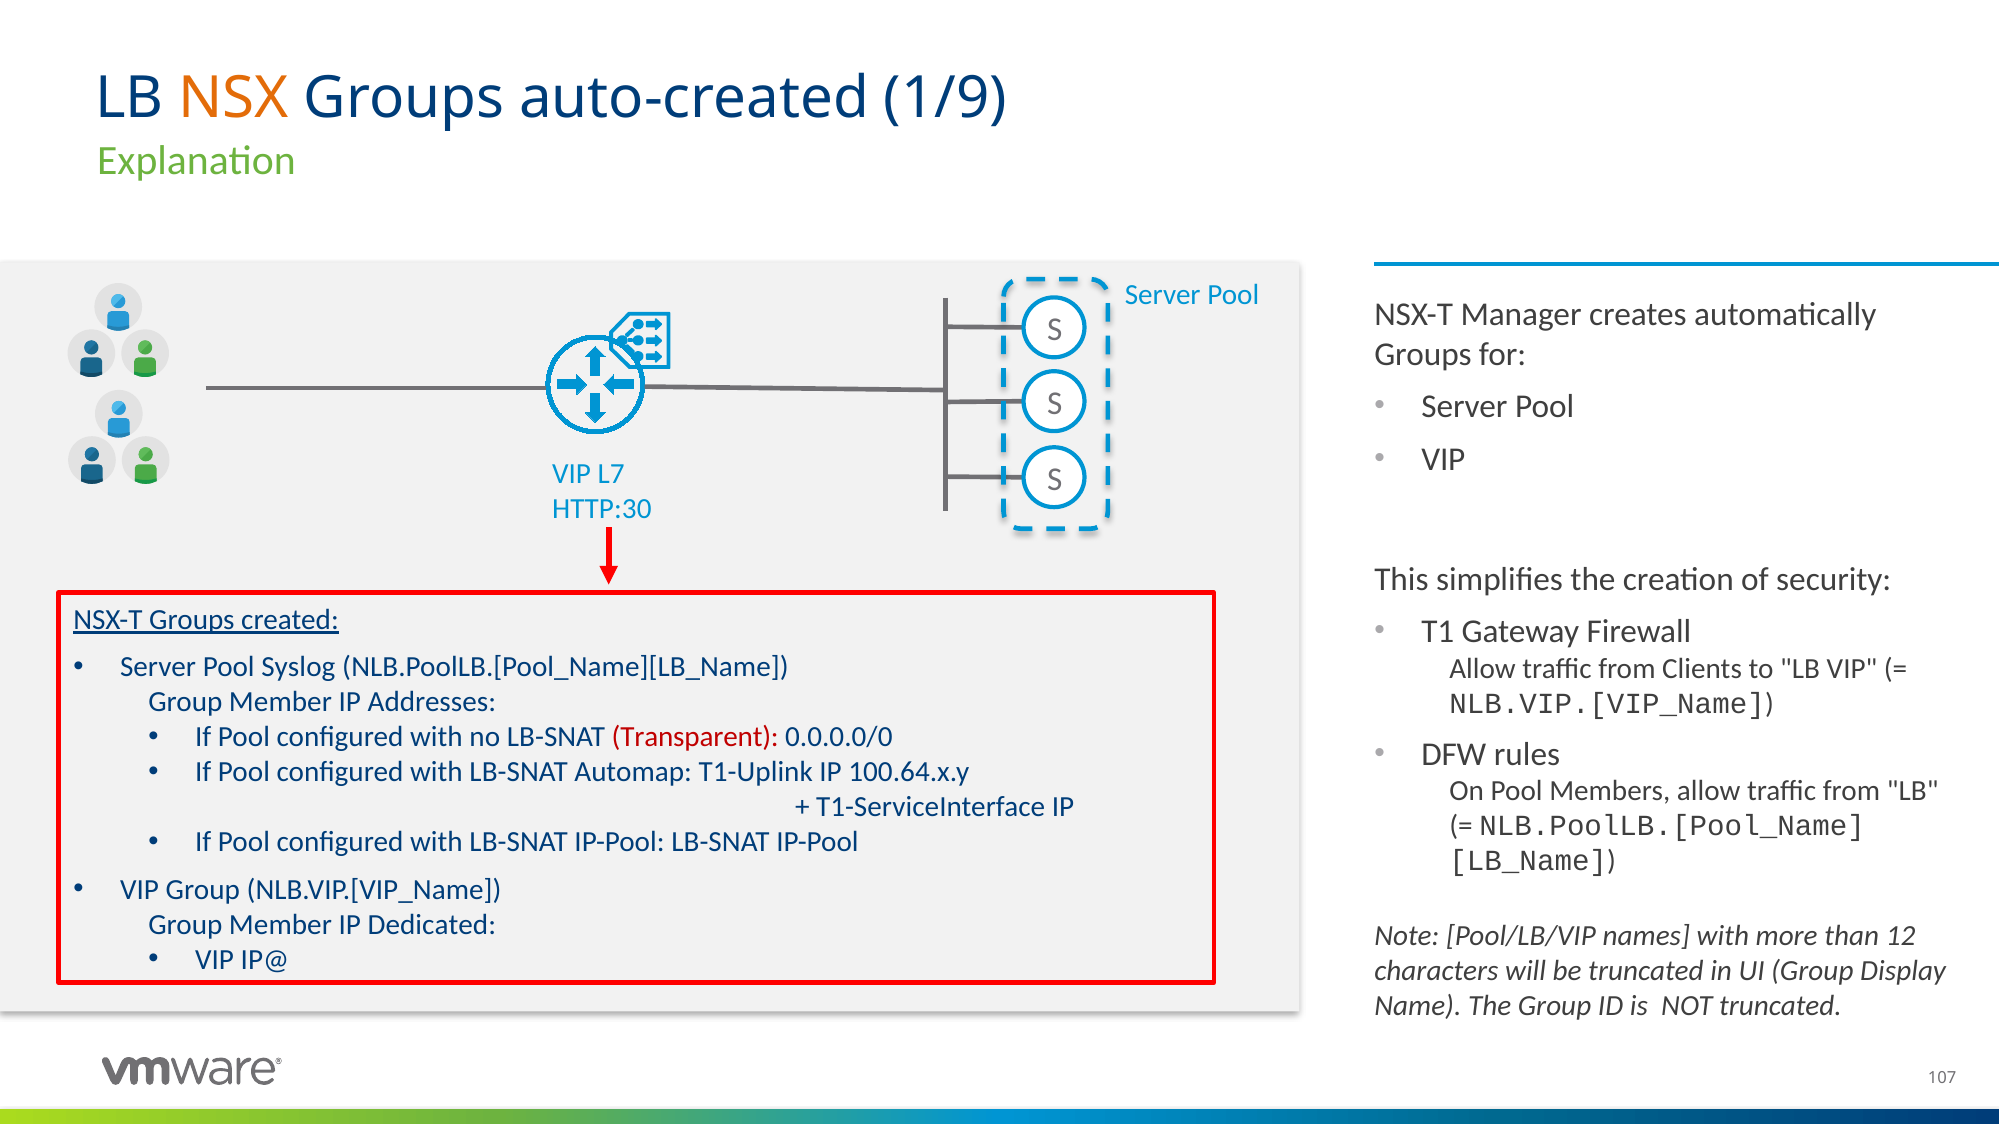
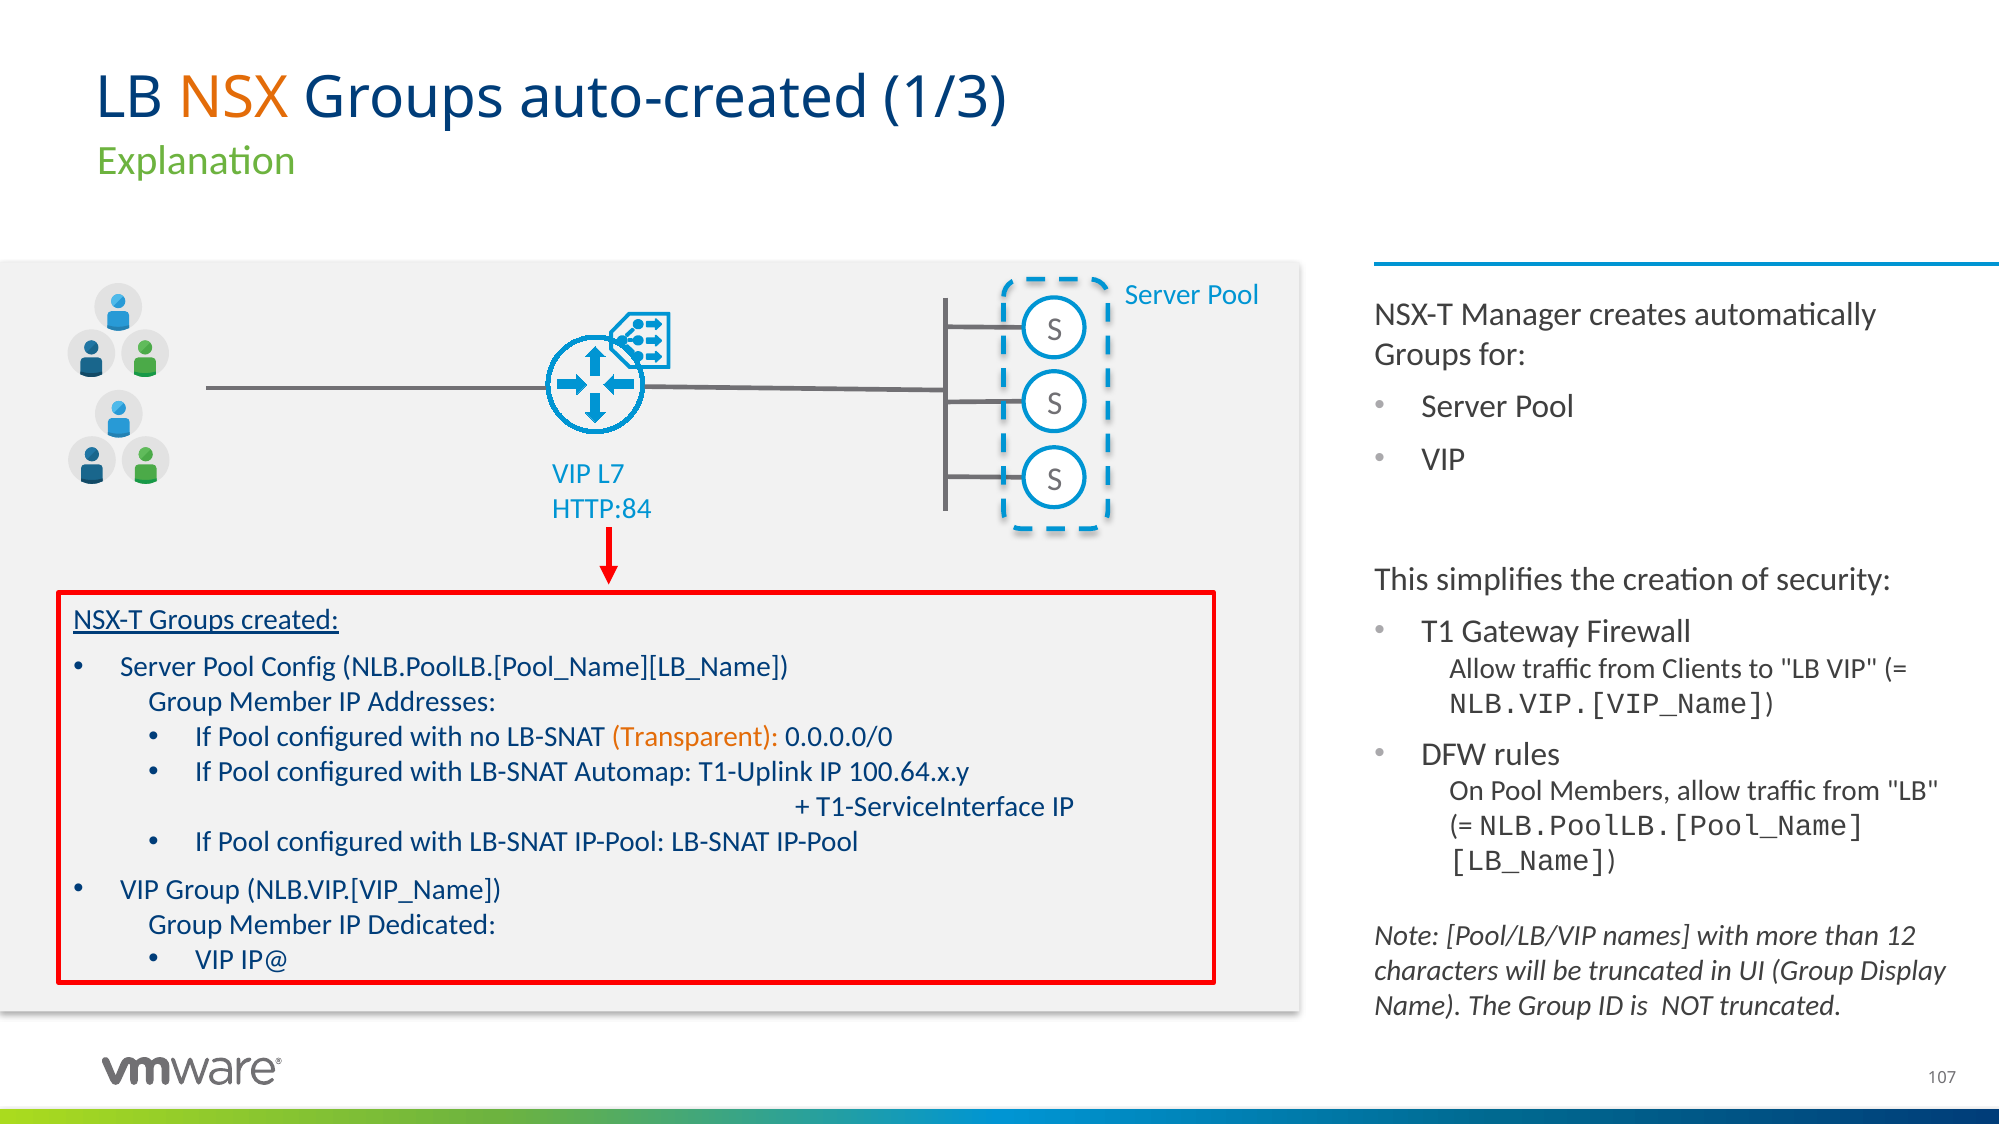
1/9: 1/9 -> 1/3
HTTP:30: HTTP:30 -> HTTP:84
Syslog: Syslog -> Config
Transparent colour: red -> orange
